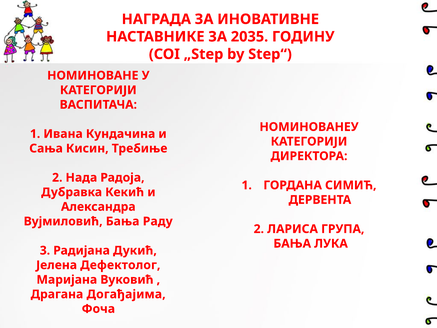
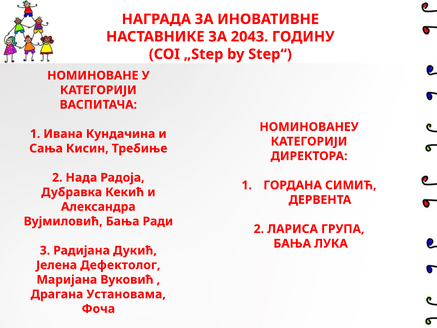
2035: 2035 -> 2043
Раду: Раду -> Ради
Догађајима: Догађајима -> Установама
